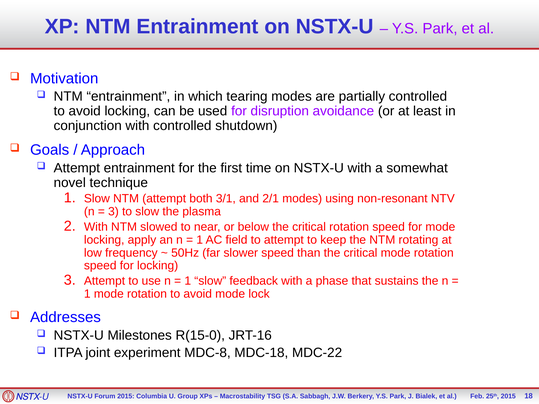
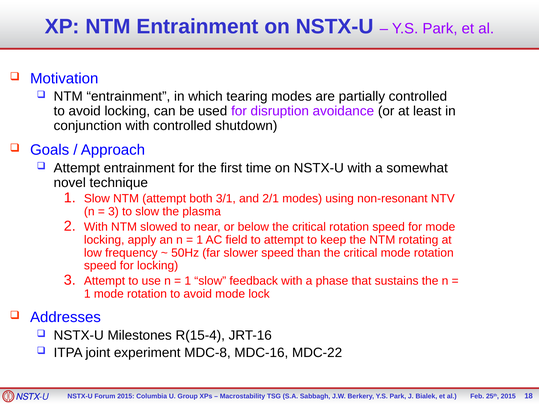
R(15-0: R(15-0 -> R(15-4
MDC-18: MDC-18 -> MDC-16
